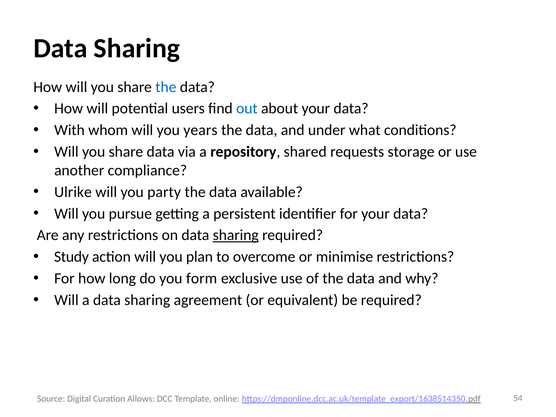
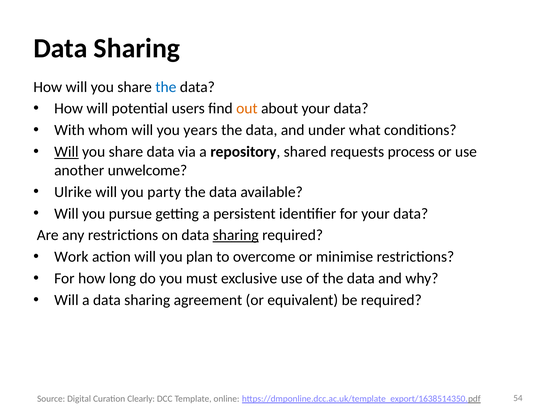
out colour: blue -> orange
Will at (66, 152) underline: none -> present
storage: storage -> process
compliance: compliance -> unwelcome
Study: Study -> Work
form: form -> must
Allows: Allows -> Clearly
